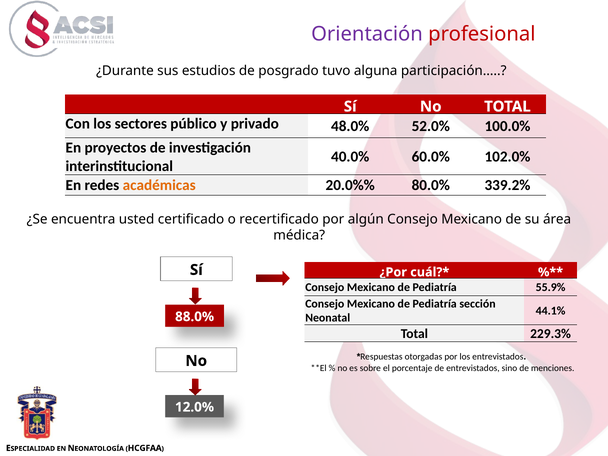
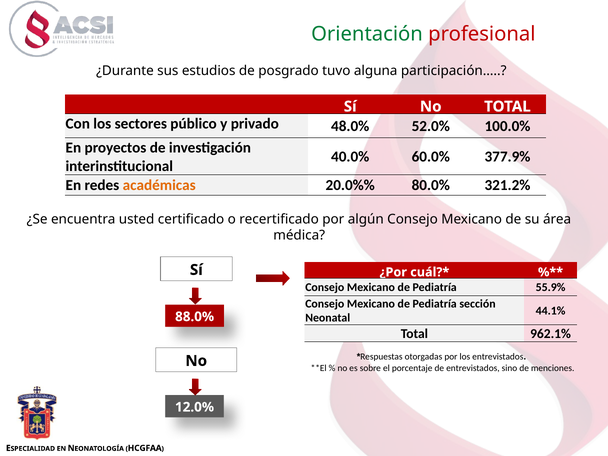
Orientación colour: purple -> green
102.0%: 102.0% -> 377.9%
339.2%: 339.2% -> 321.2%
229.3%: 229.3% -> 962.1%
